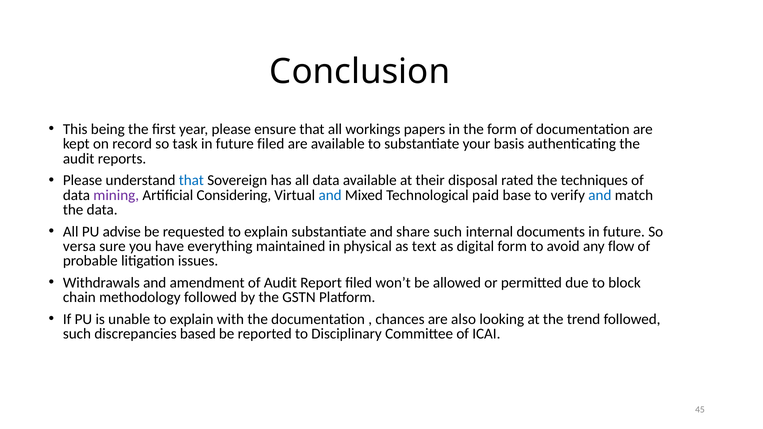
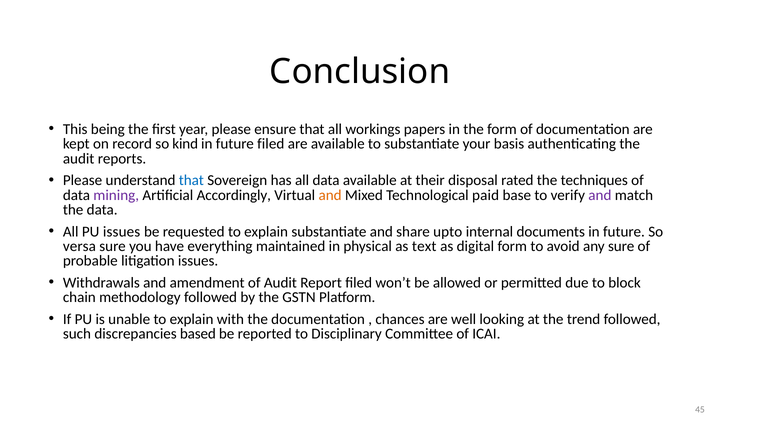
task: task -> kind
Considering: Considering -> Accordingly
and at (330, 195) colour: blue -> orange
and at (600, 195) colour: blue -> purple
PU advise: advise -> issues
share such: such -> upto
any flow: flow -> sure
also: also -> well
